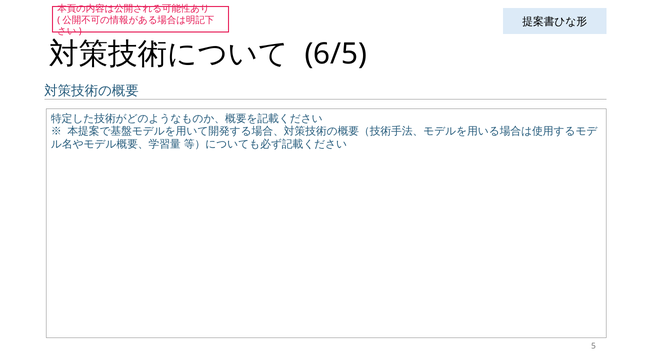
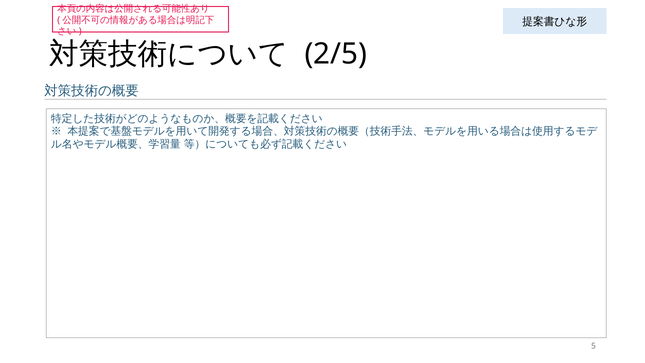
6/5: 6/5 -> 2/5
